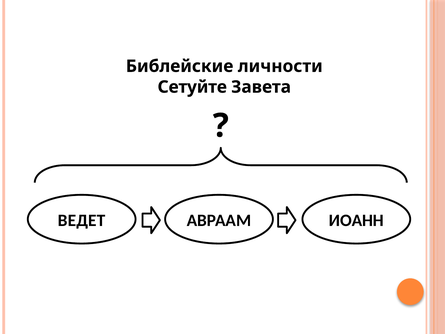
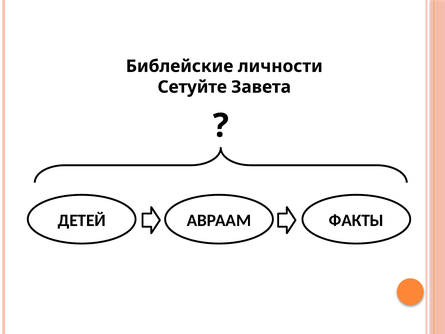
ВЕДЕТ: ВЕДЕТ -> ДЕТЕЙ
ИОАНН: ИОАНН -> ФАКТЫ
